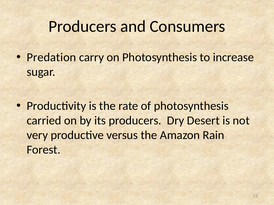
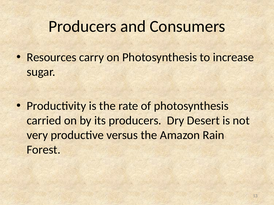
Predation: Predation -> Resources
